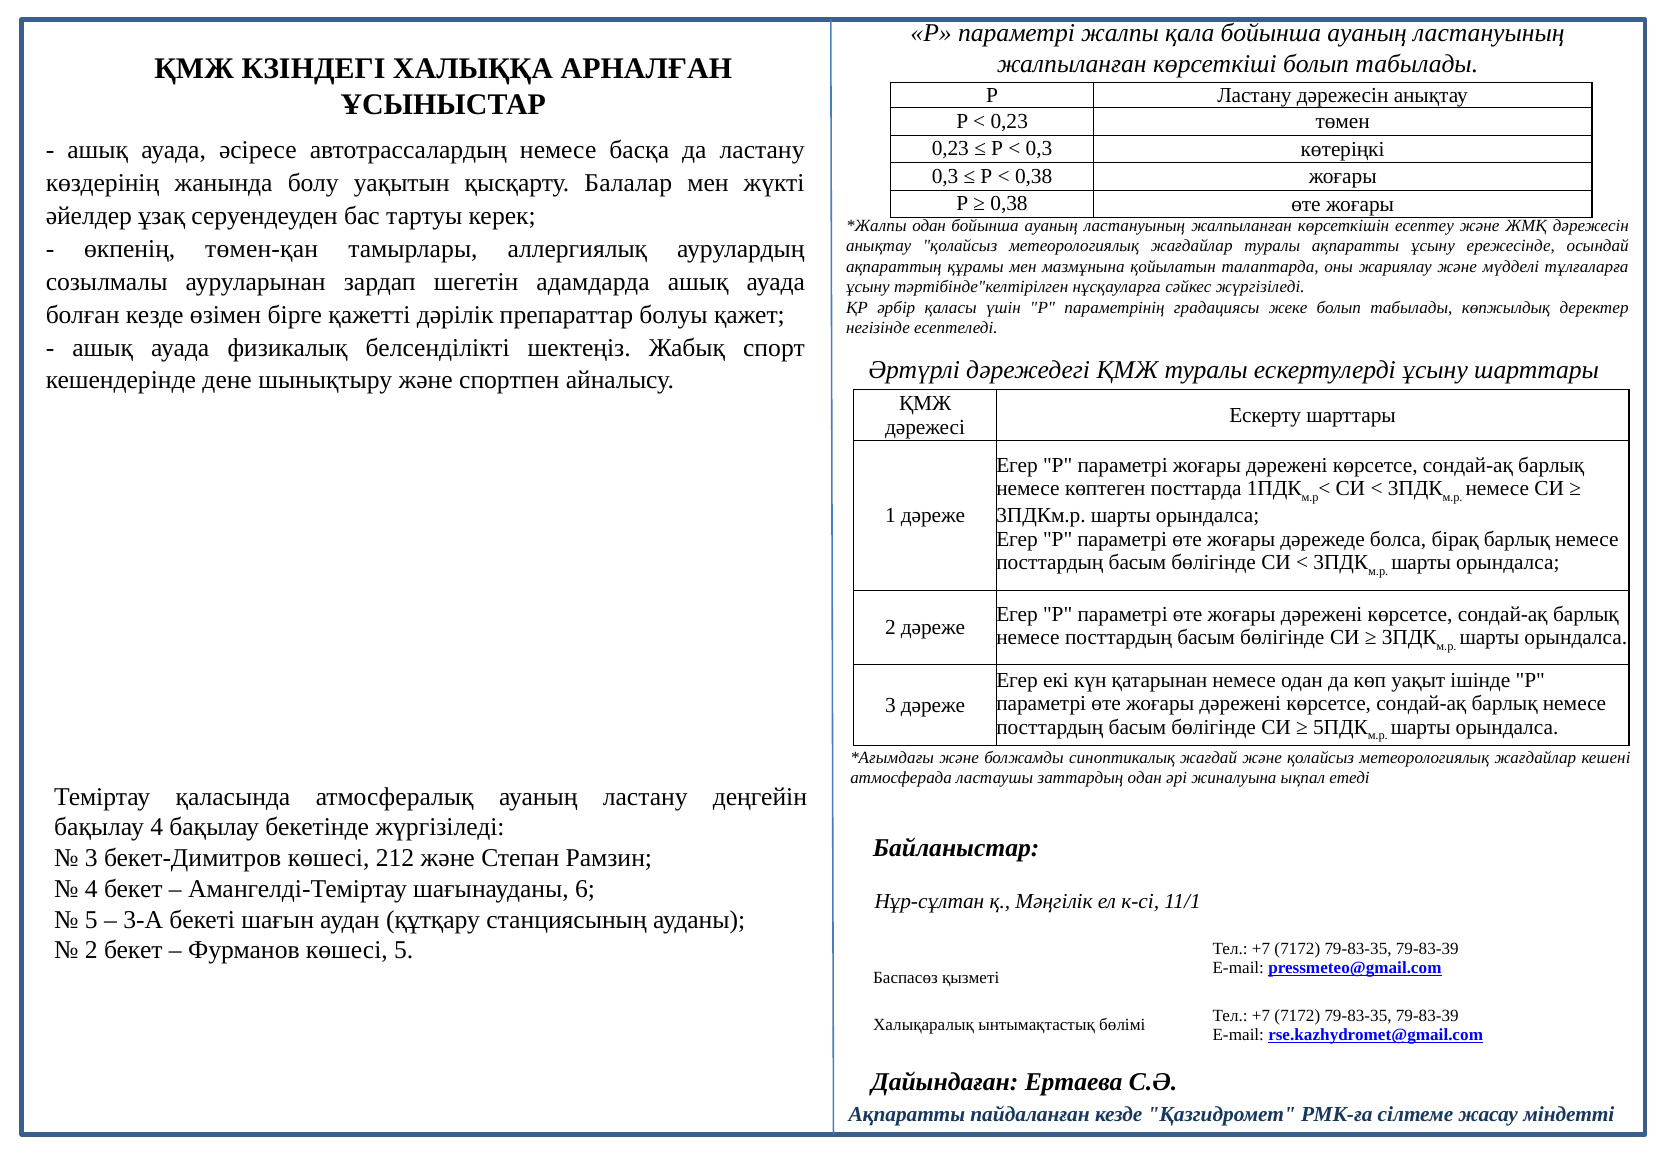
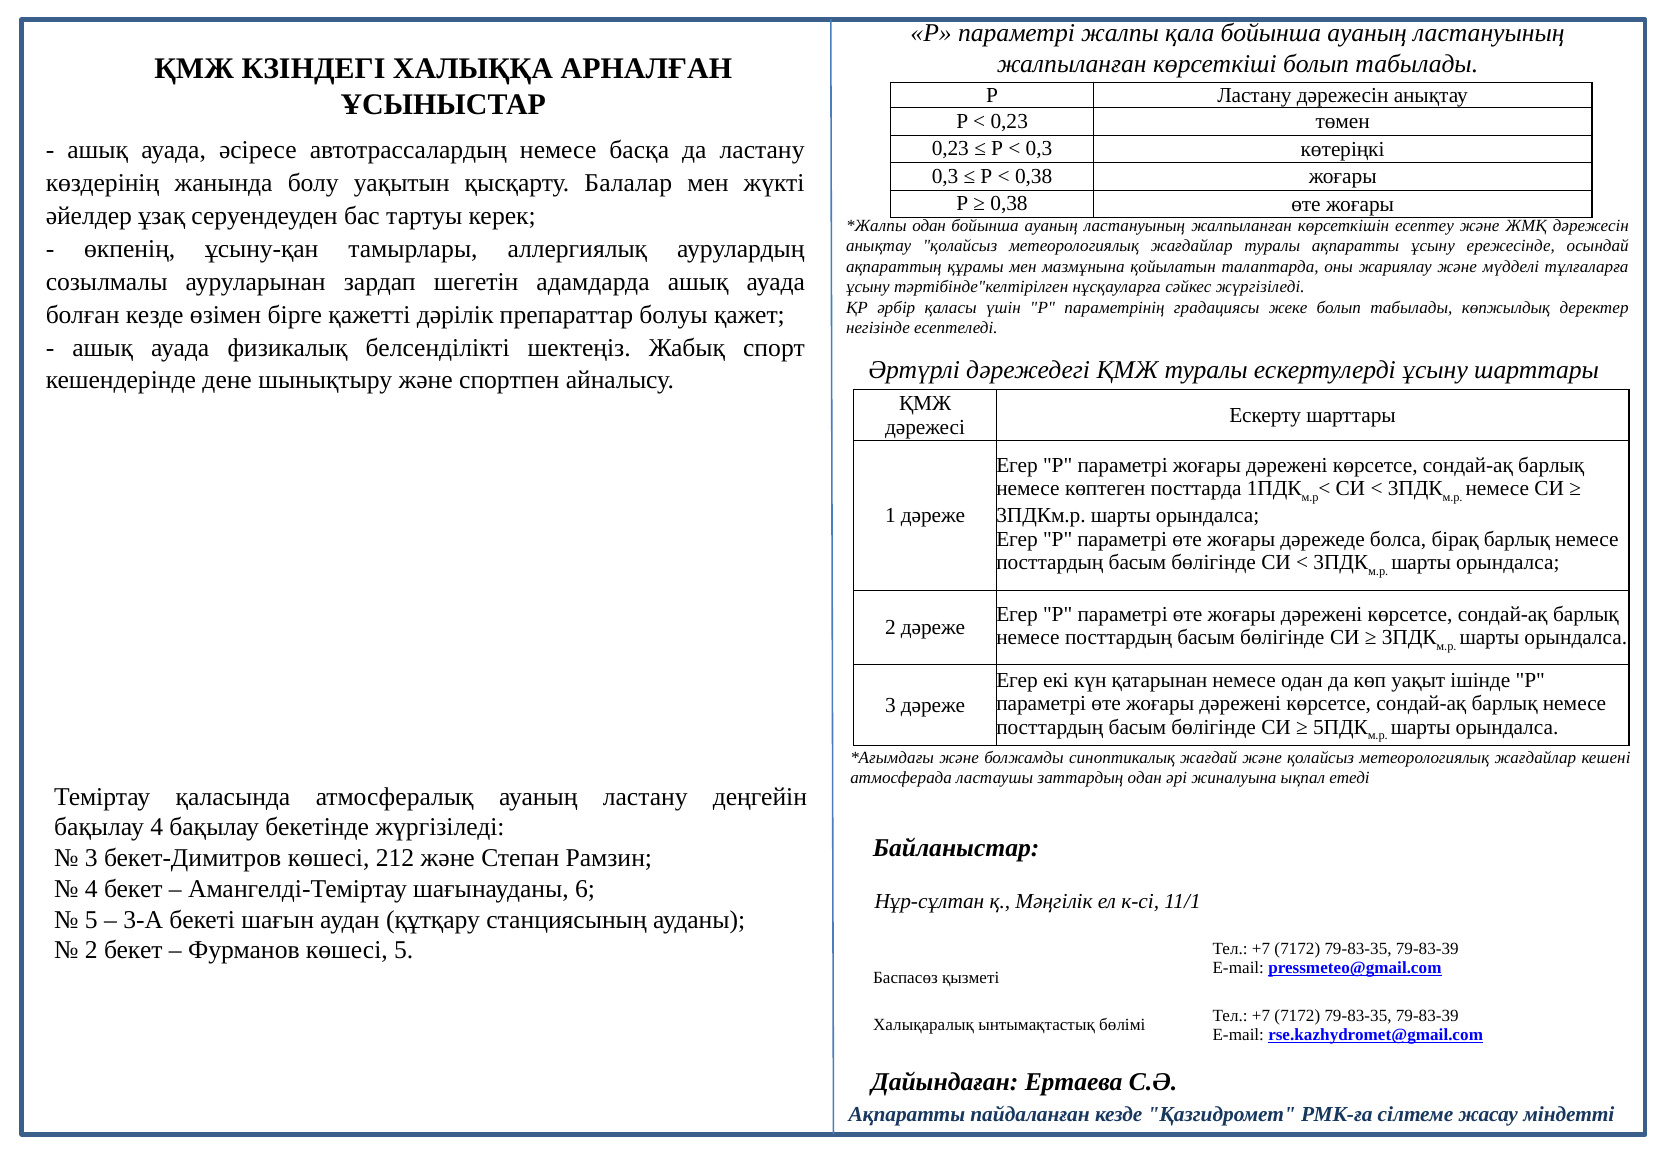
төмен-қан: төмен-қан -> ұсыну-қан
